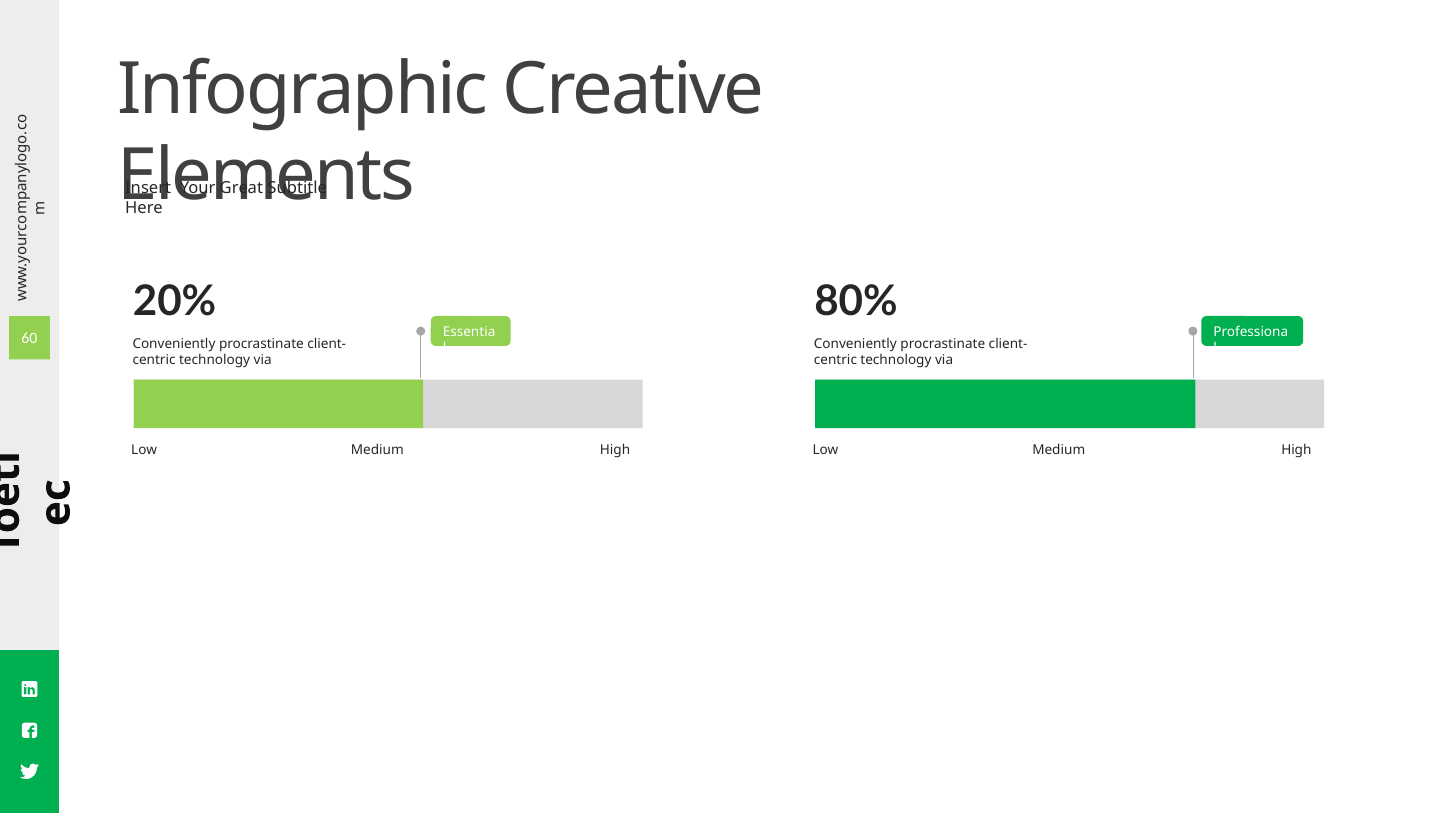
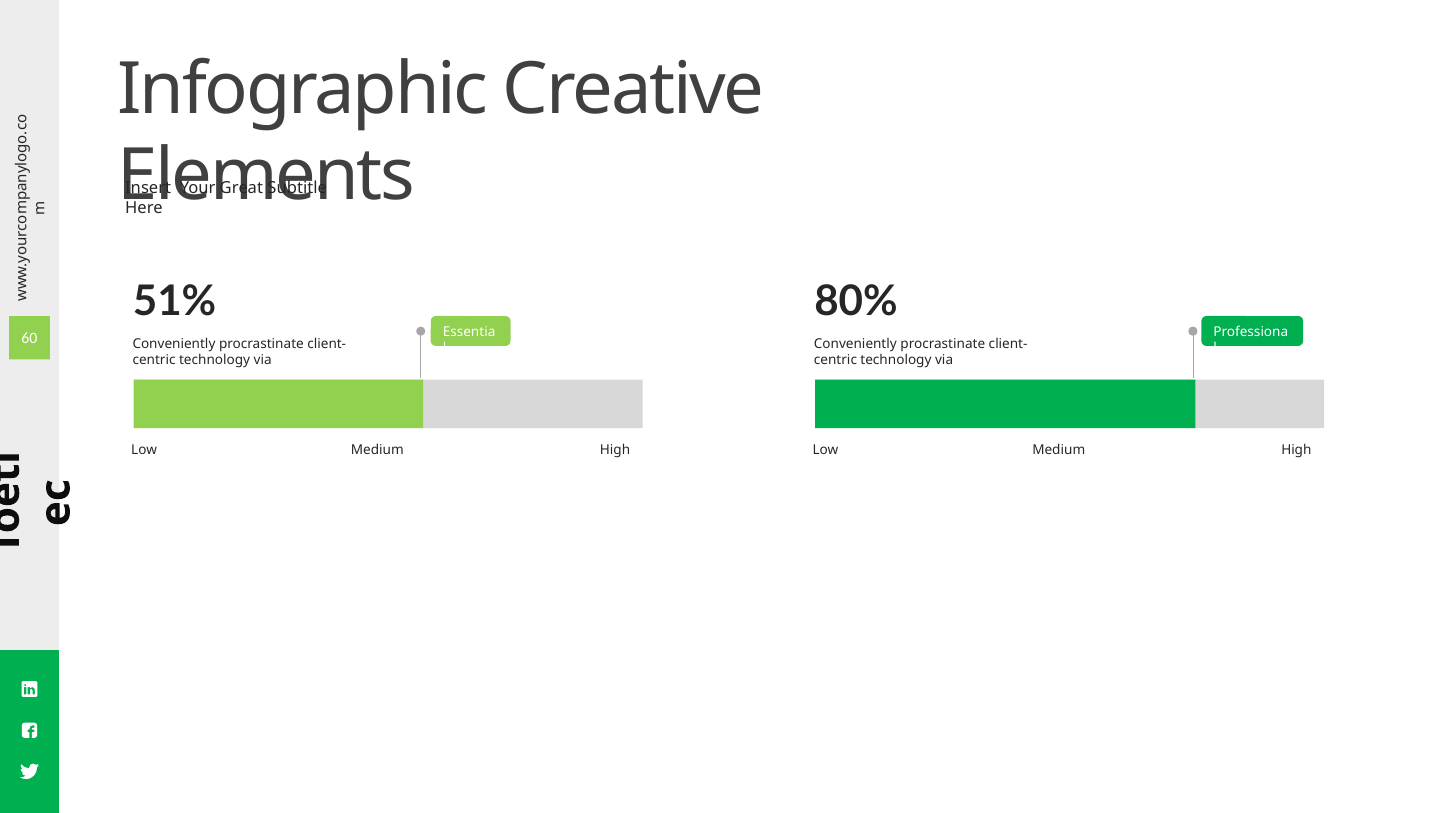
20%: 20% -> 51%
